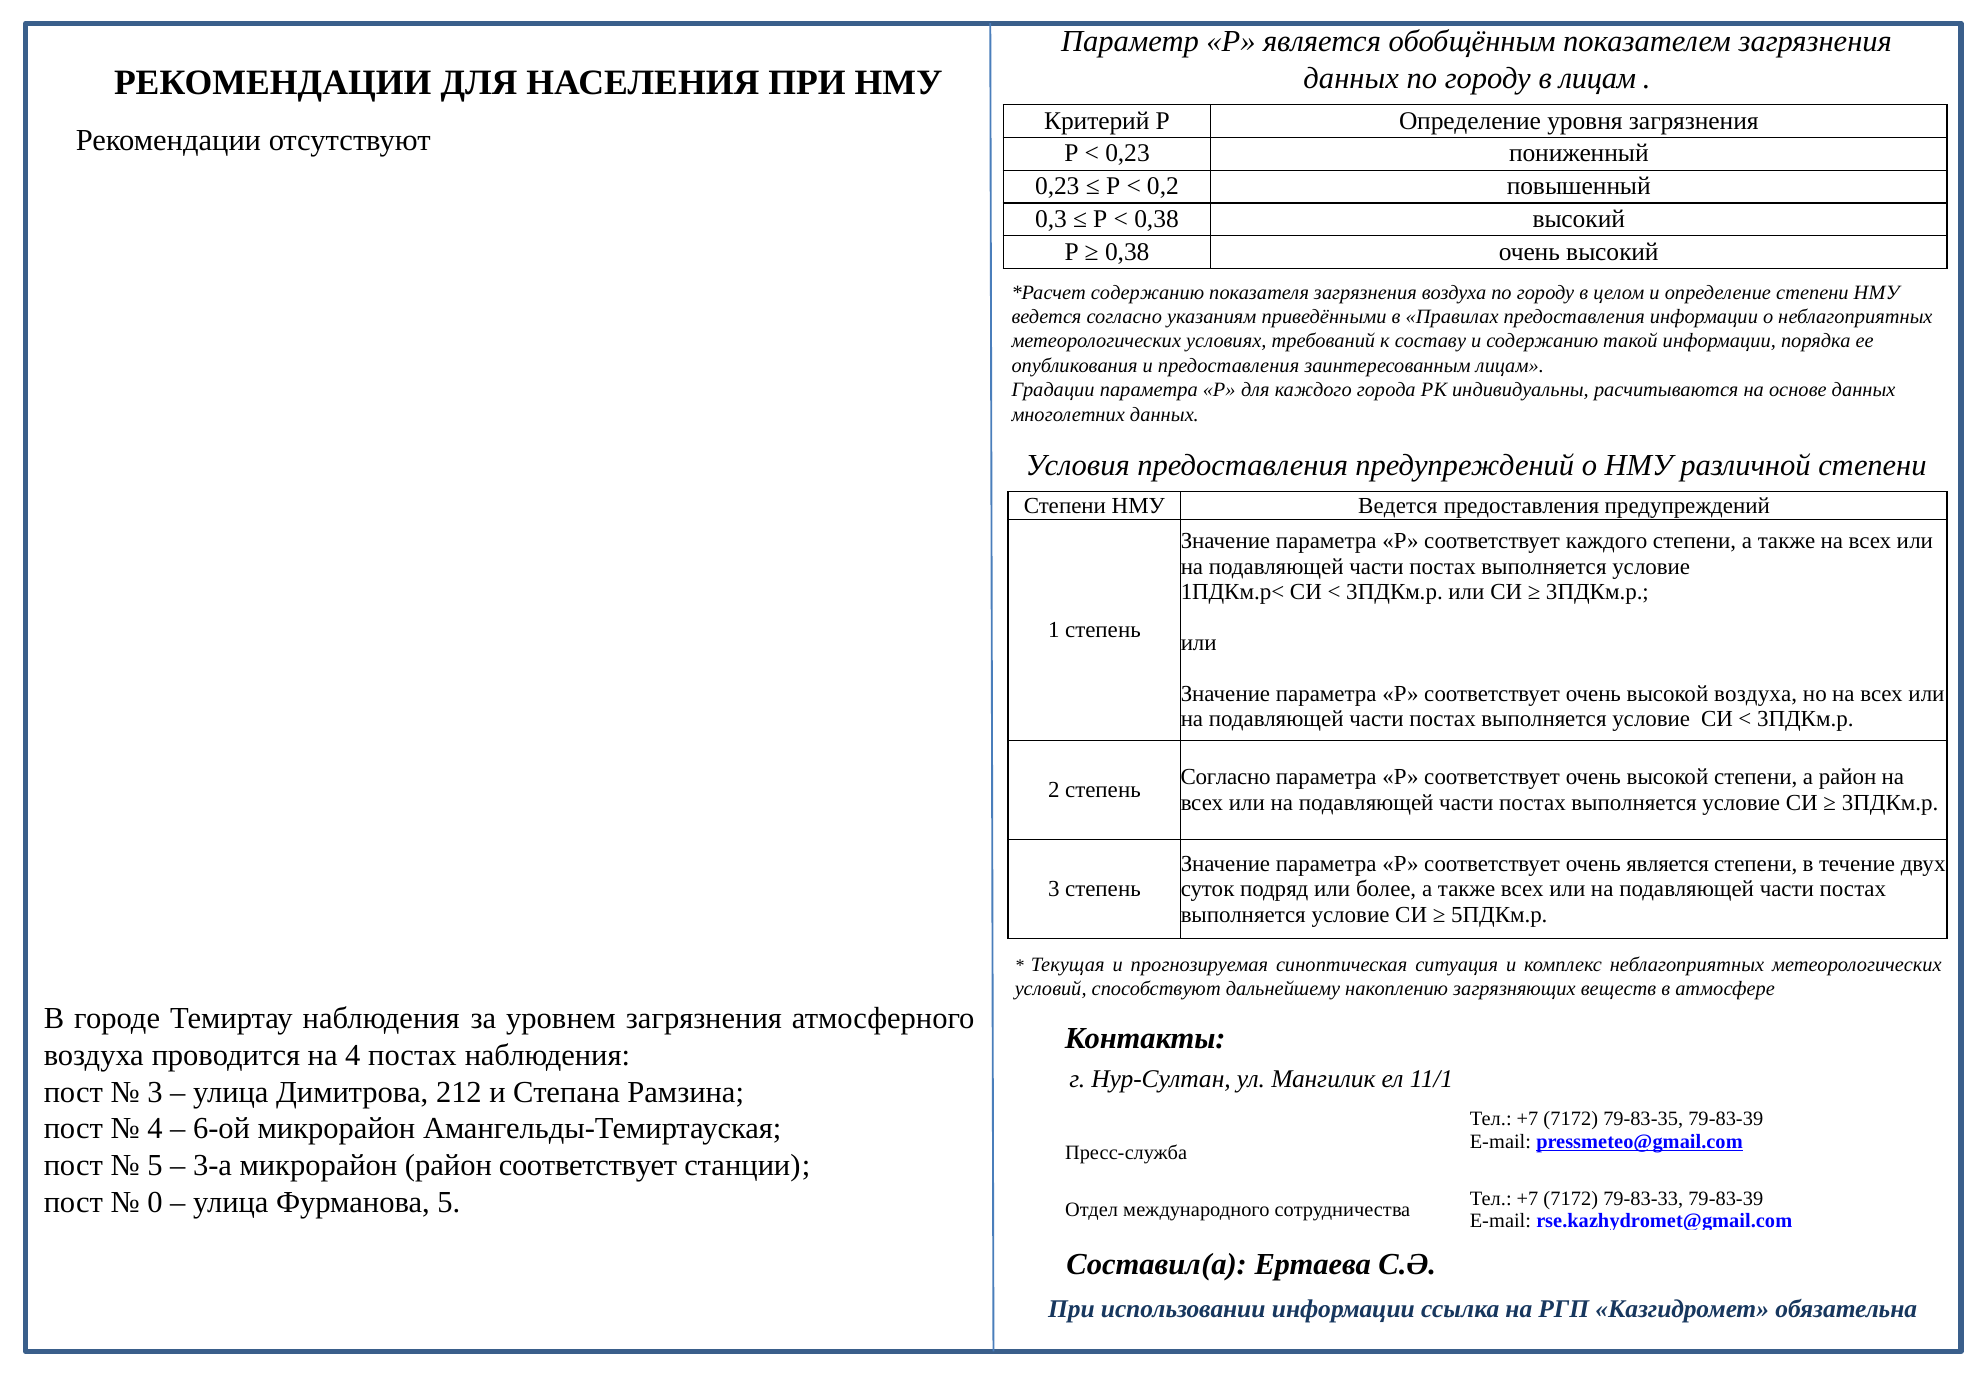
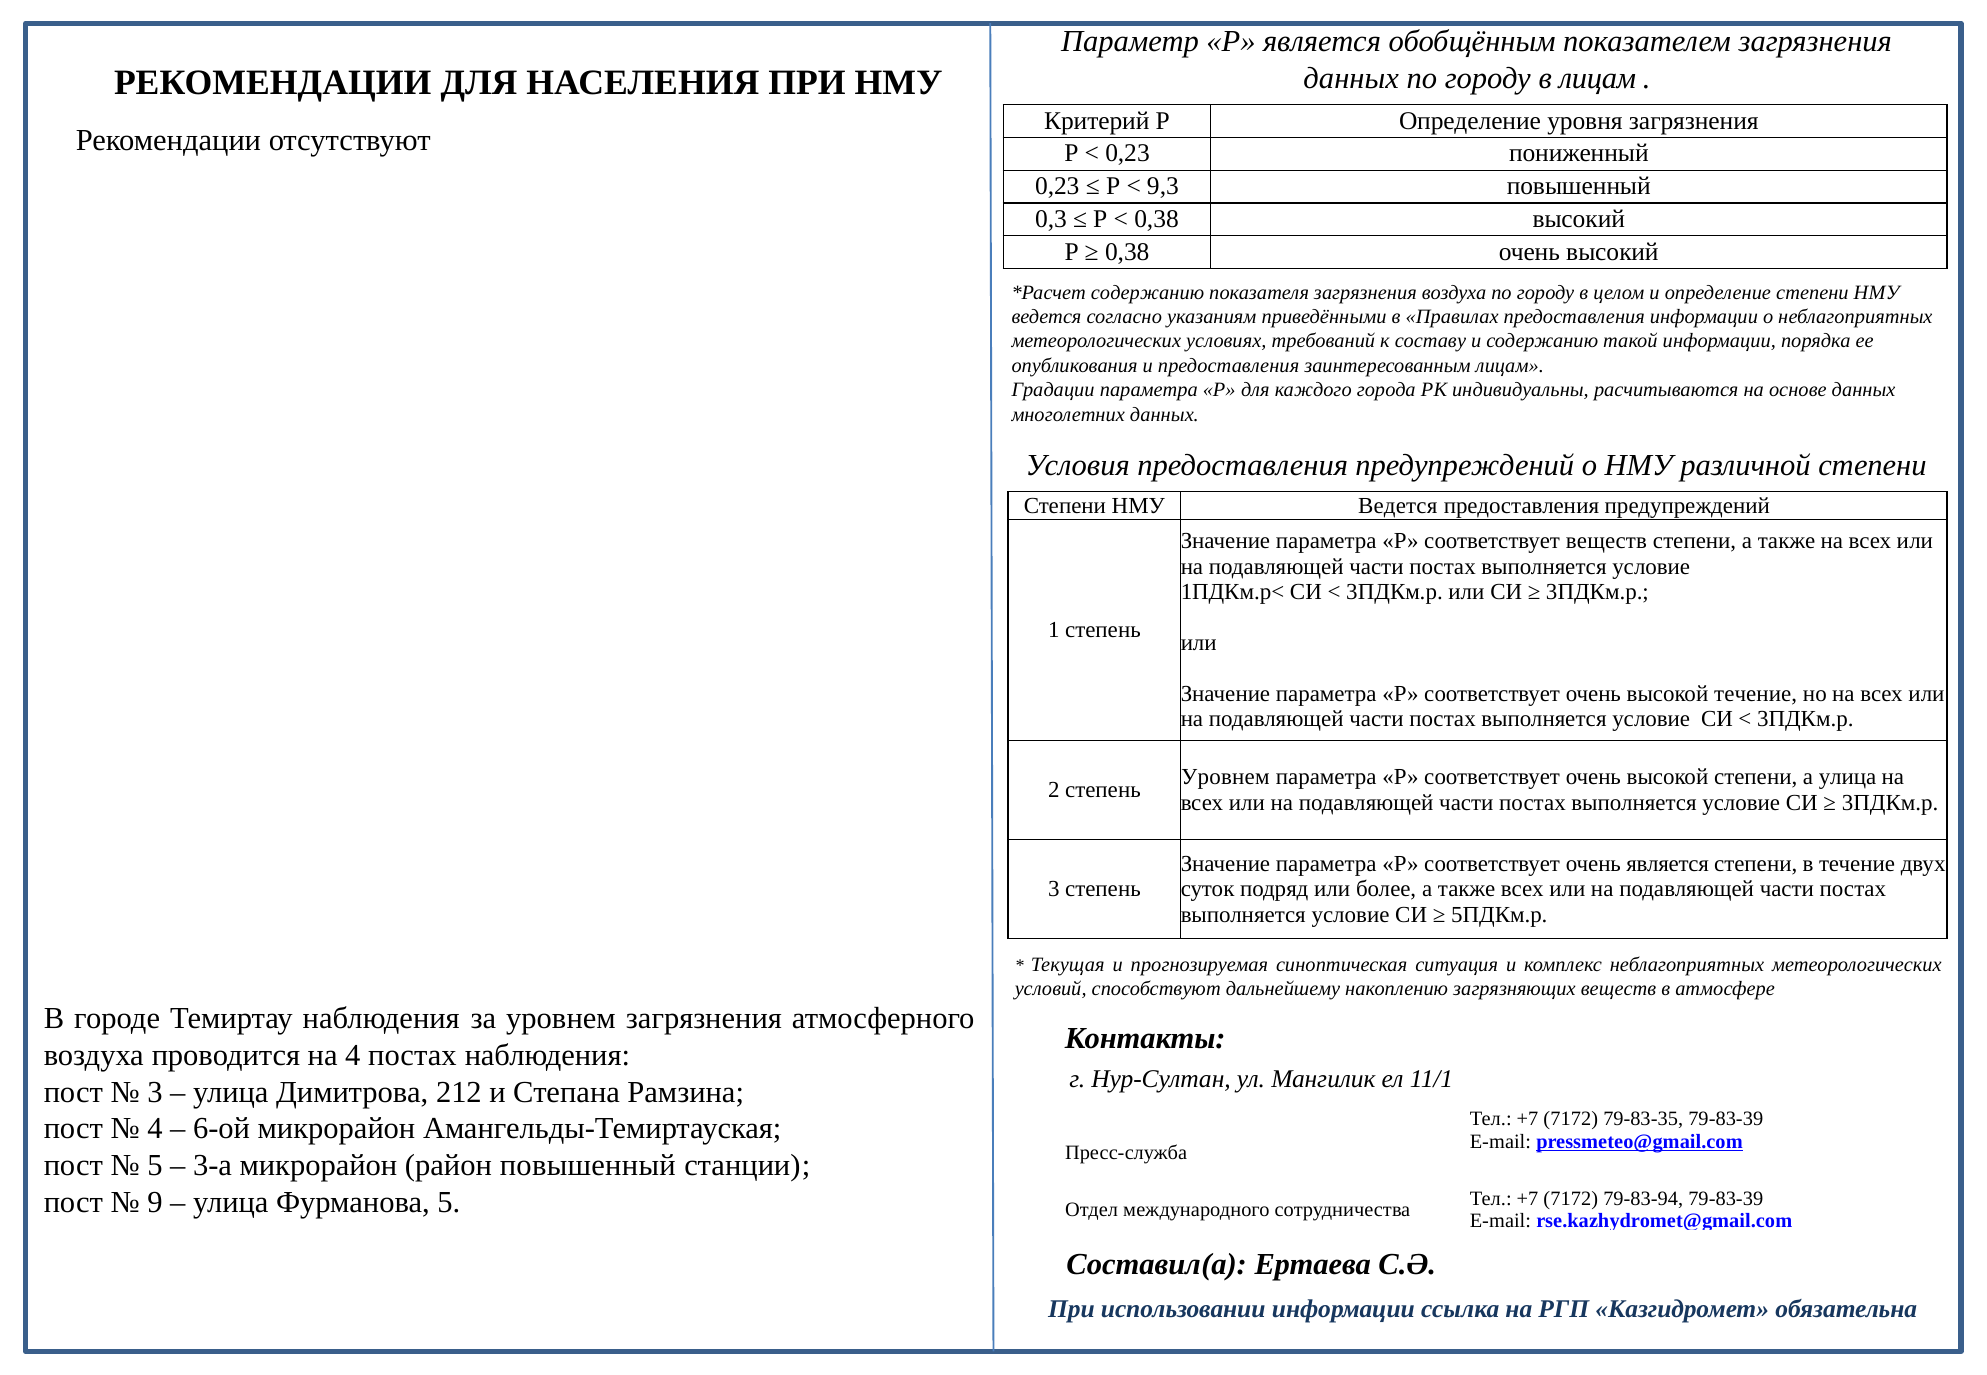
0,2: 0,2 -> 9,3
соответствует каждого: каждого -> веществ
высокой воздуха: воздуха -> течение
Согласно at (1226, 778): Согласно -> Уровнем
а район: район -> улица
район соответствует: соответствует -> повышенный
0: 0 -> 9
79-83-33: 79-83-33 -> 79-83-94
